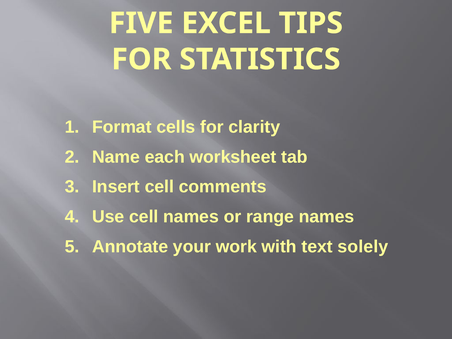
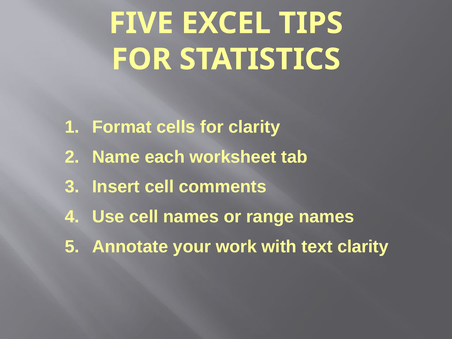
text solely: solely -> clarity
